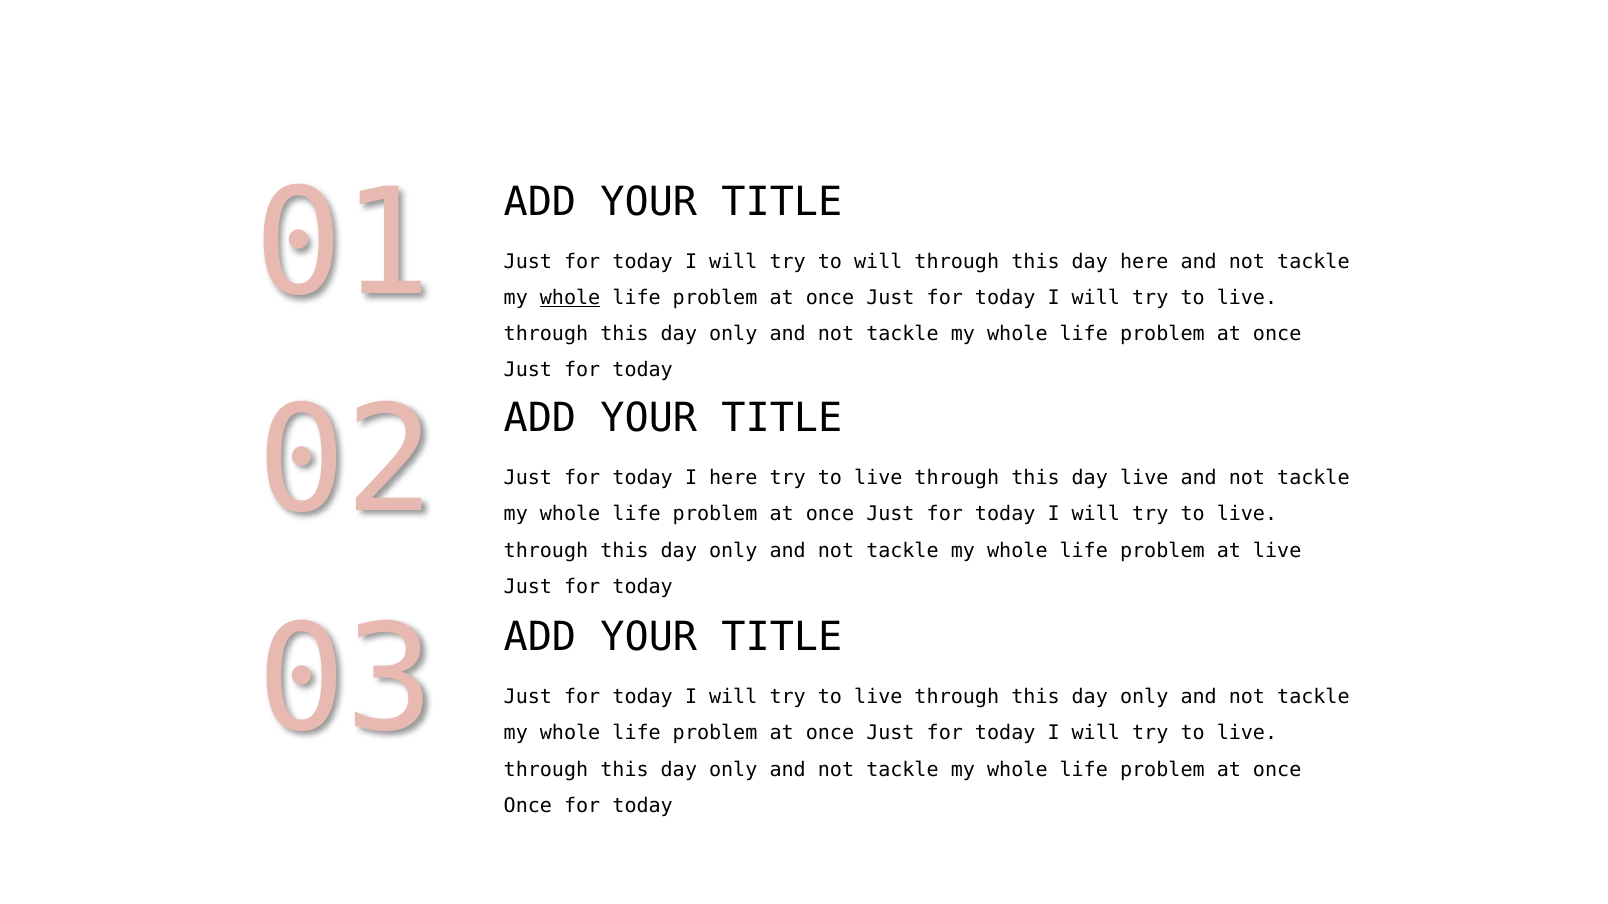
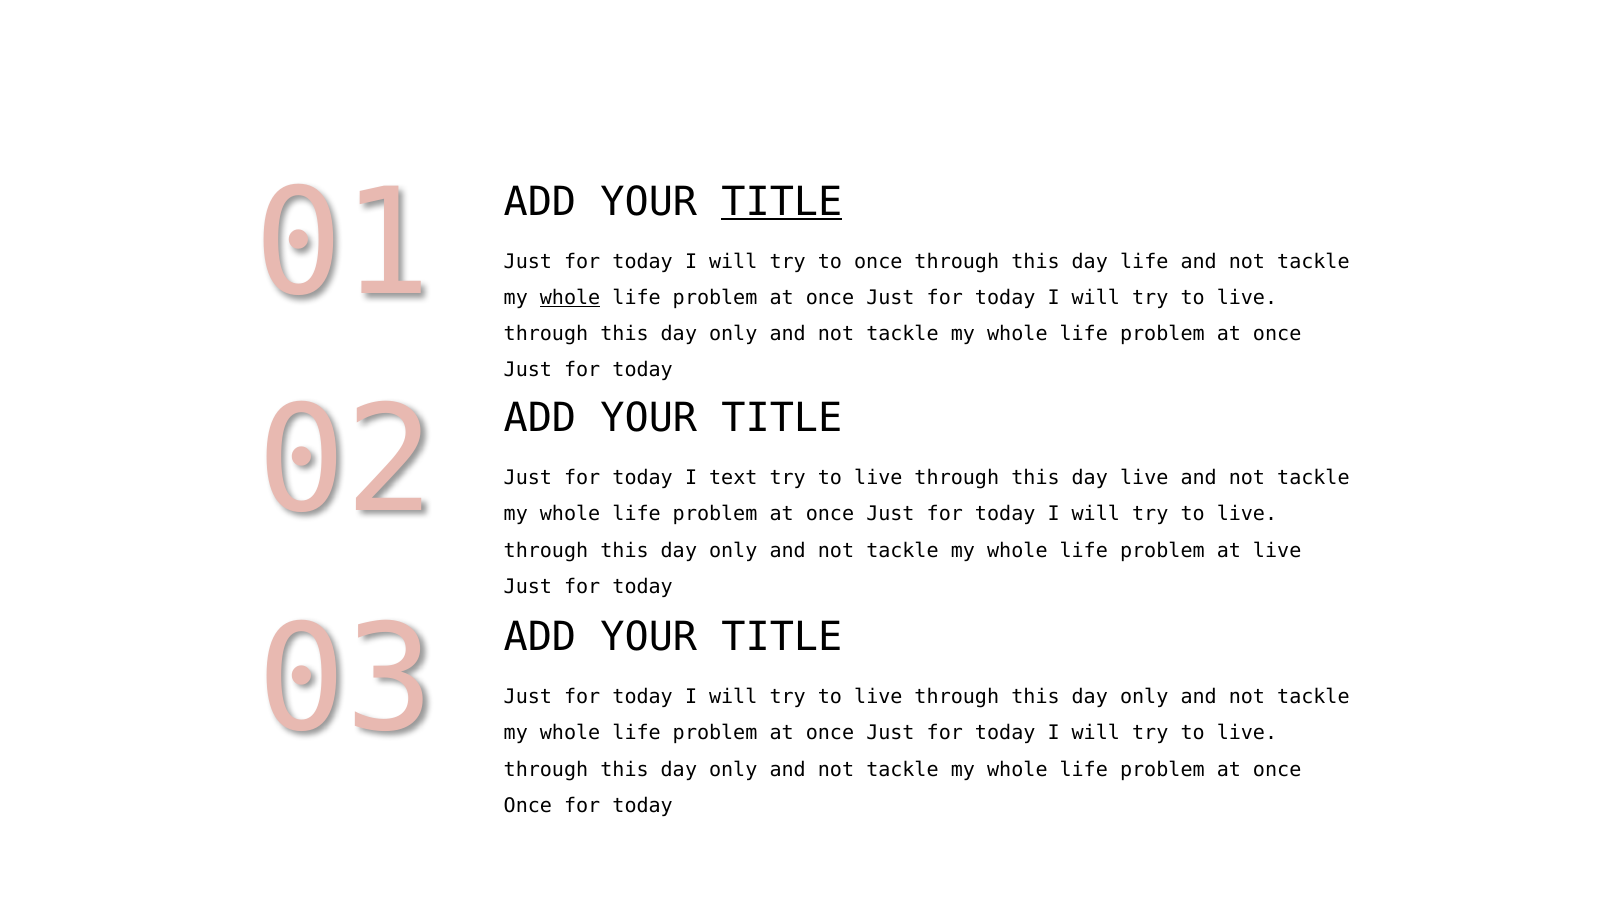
TITLE at (782, 202) underline: none -> present
to will: will -> once
day here: here -> life
I here: here -> text
